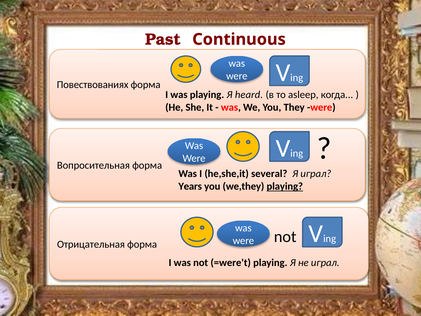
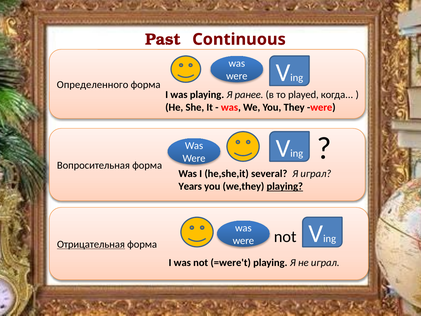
Повествованиях: Повествованиях -> Определенного
heard: heard -> ранее
asleep: asleep -> played
Отрицательная underline: none -> present
